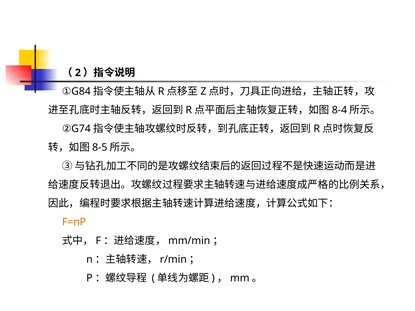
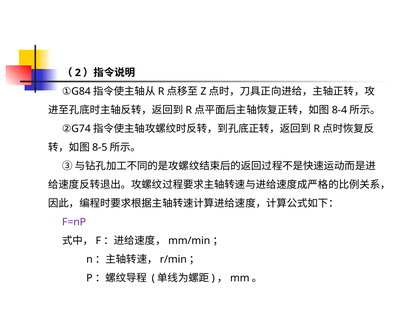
F=nP colour: orange -> purple
